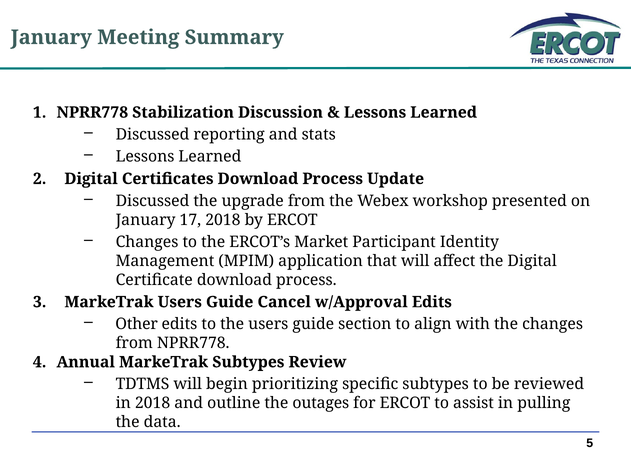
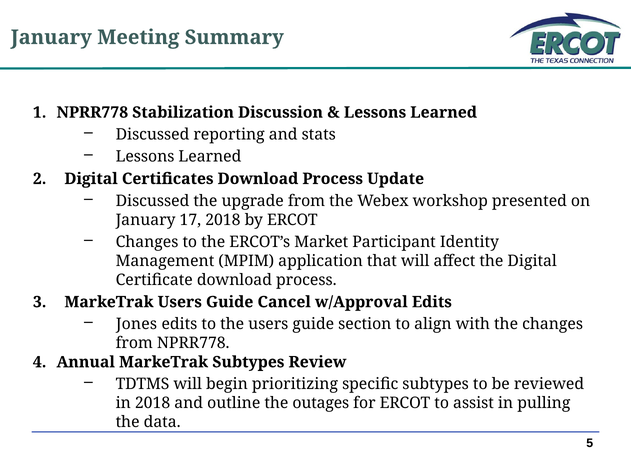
Other: Other -> Jones
